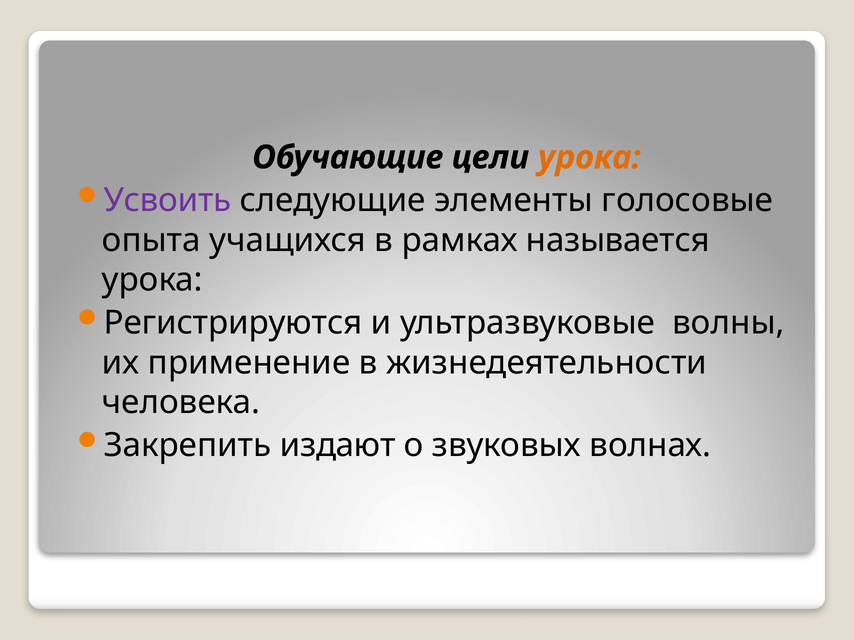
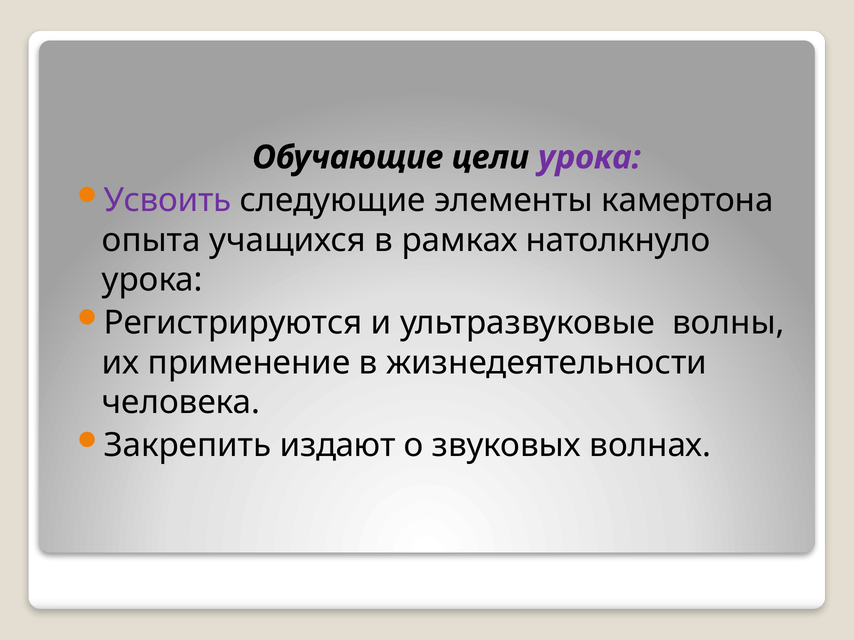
урока at (589, 158) colour: orange -> purple
голосовые: голосовые -> камертона
называется: называется -> натолкнуло
